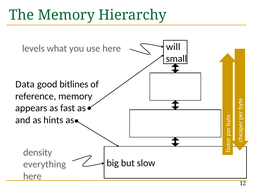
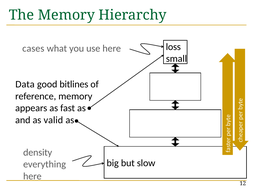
will: will -> loss
levels: levels -> cases
hints: hints -> valid
